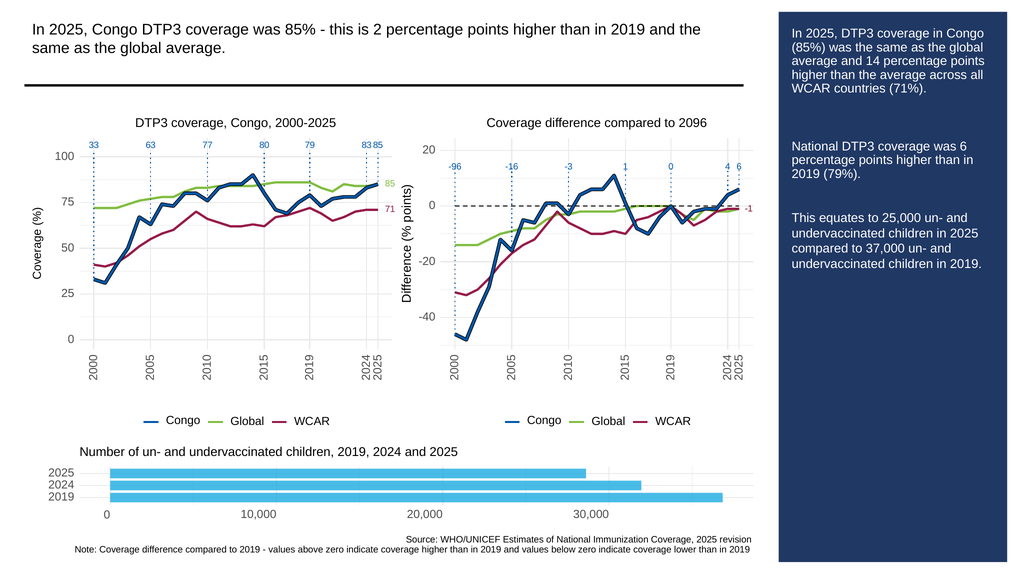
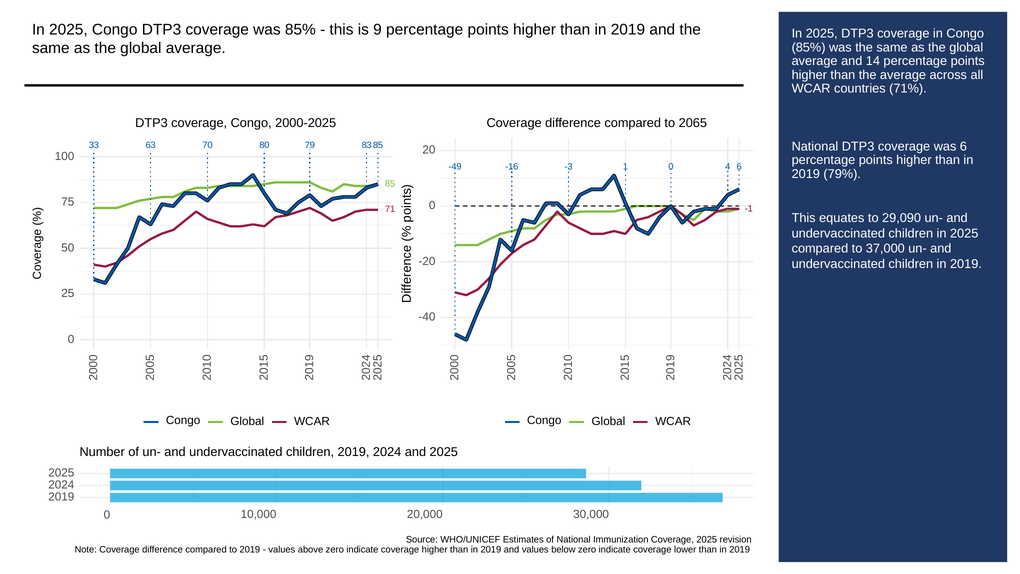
is 2: 2 -> 9
2096: 2096 -> 2065
77: 77 -> 70
-96: -96 -> -49
25,000: 25,000 -> 29,090
